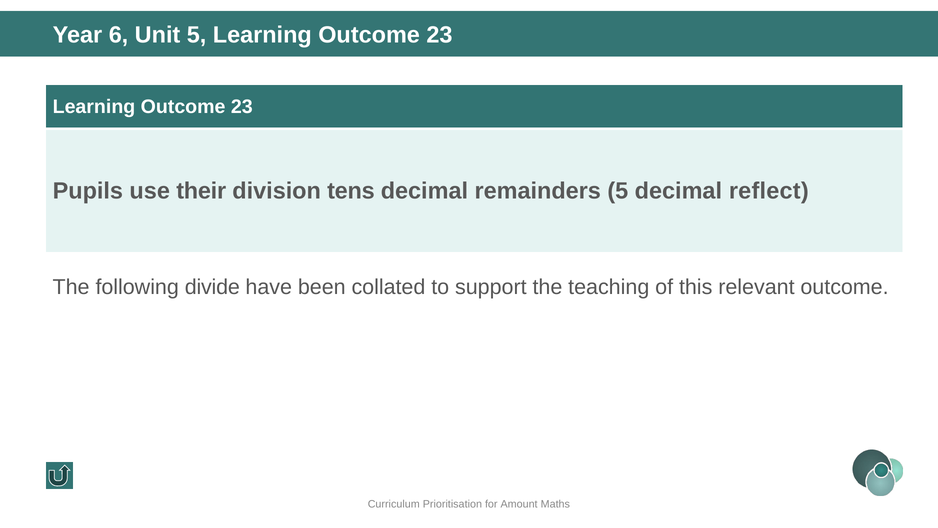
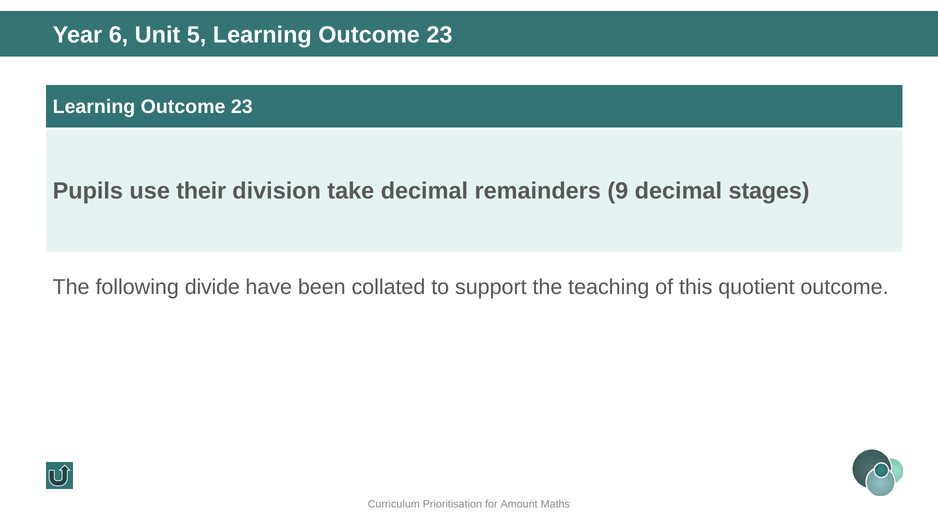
tens: tens -> take
remainders 5: 5 -> 9
reflect: reflect -> stages
relevant: relevant -> quotient
